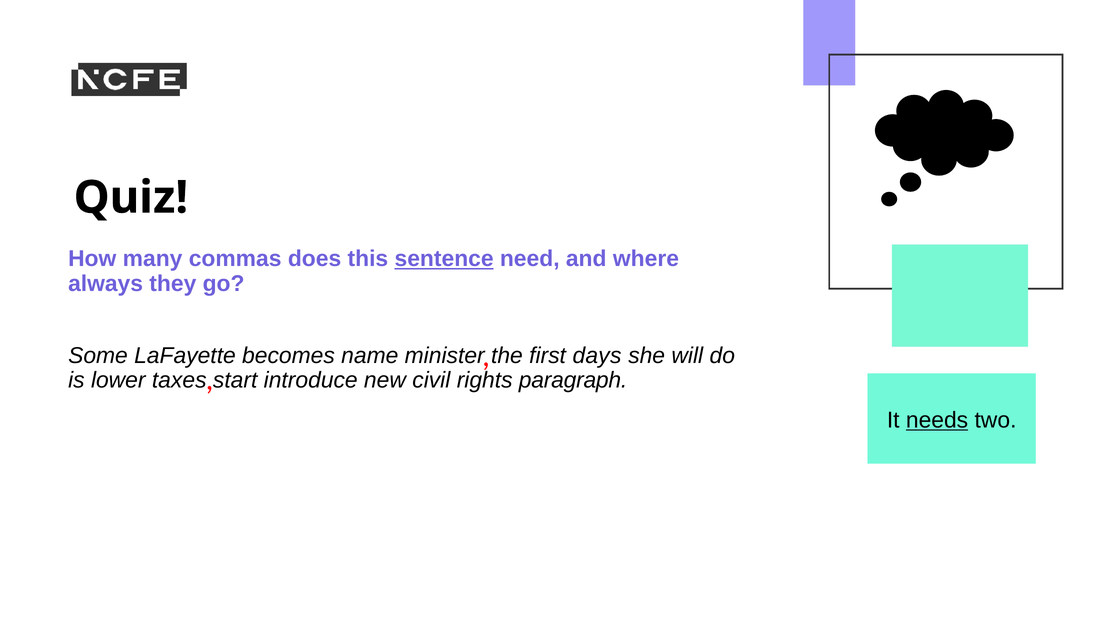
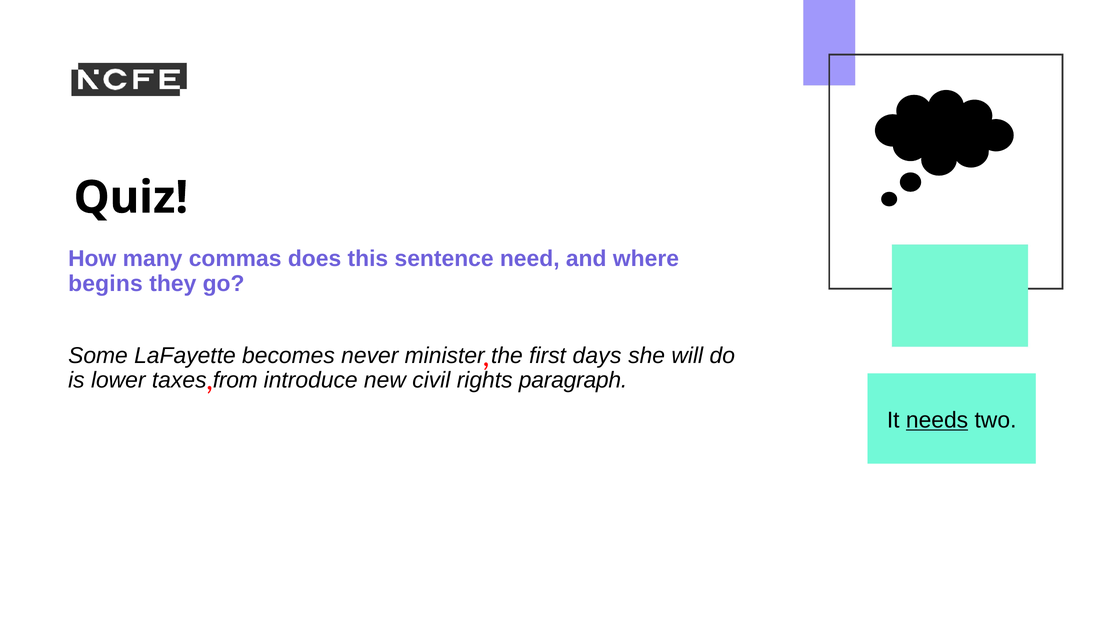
sentence underline: present -> none
always: always -> begins
name: name -> never
start: start -> from
